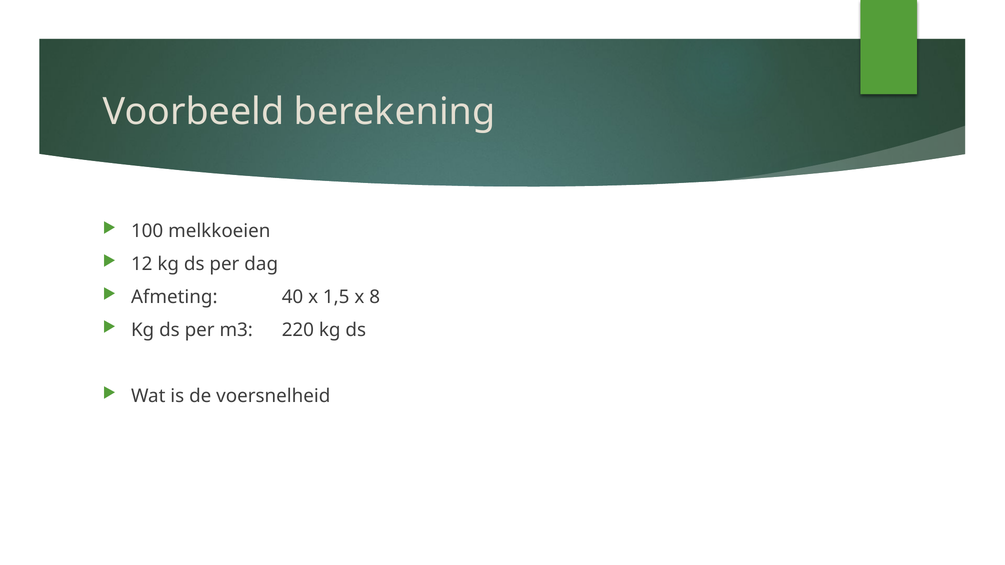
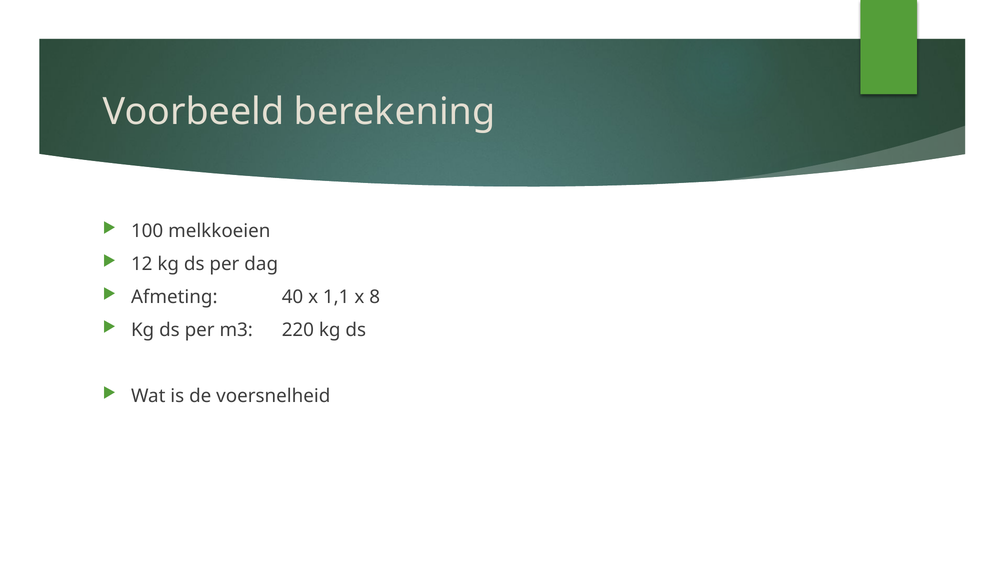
1,5: 1,5 -> 1,1
